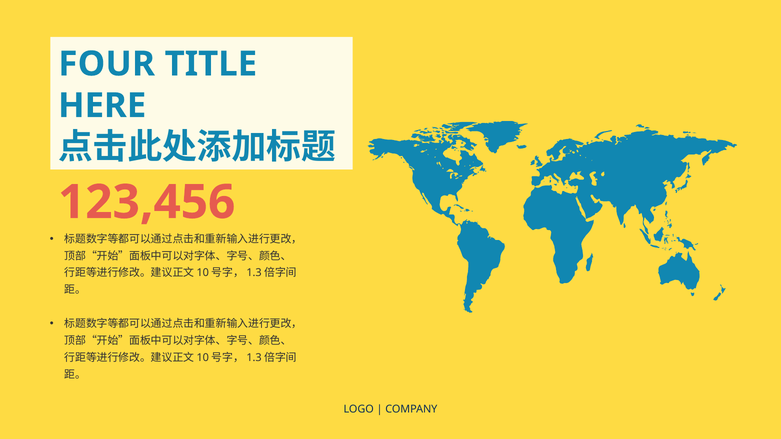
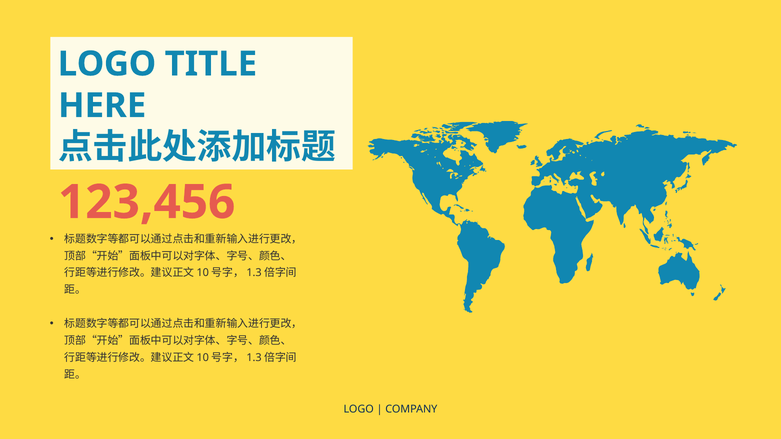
FOUR at (107, 64): FOUR -> LOGO
